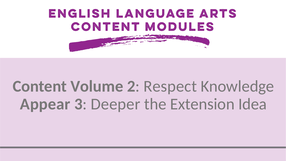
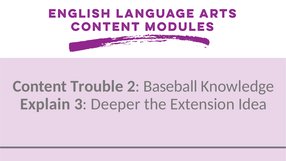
Volume: Volume -> Trouble
Respect: Respect -> Baseball
Appear: Appear -> Explain
